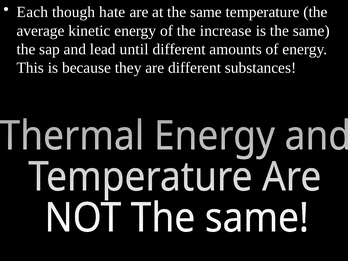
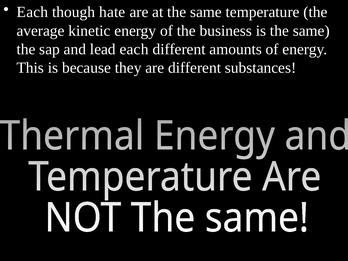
increase: increase -> business
lead until: until -> each
